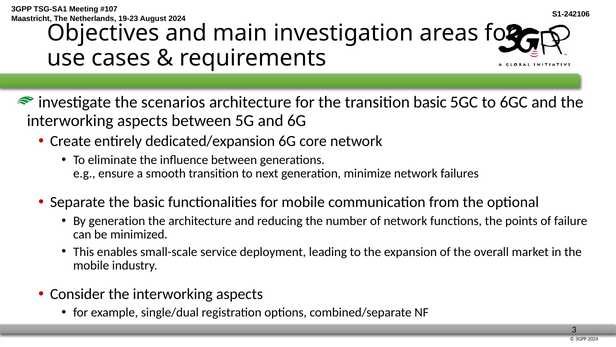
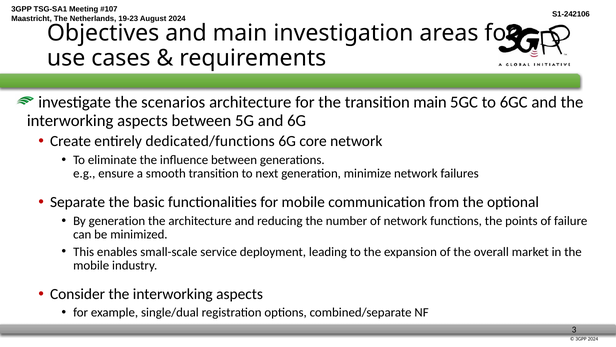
transition basic: basic -> main
dedicated/expansion: dedicated/expansion -> dedicated/functions
